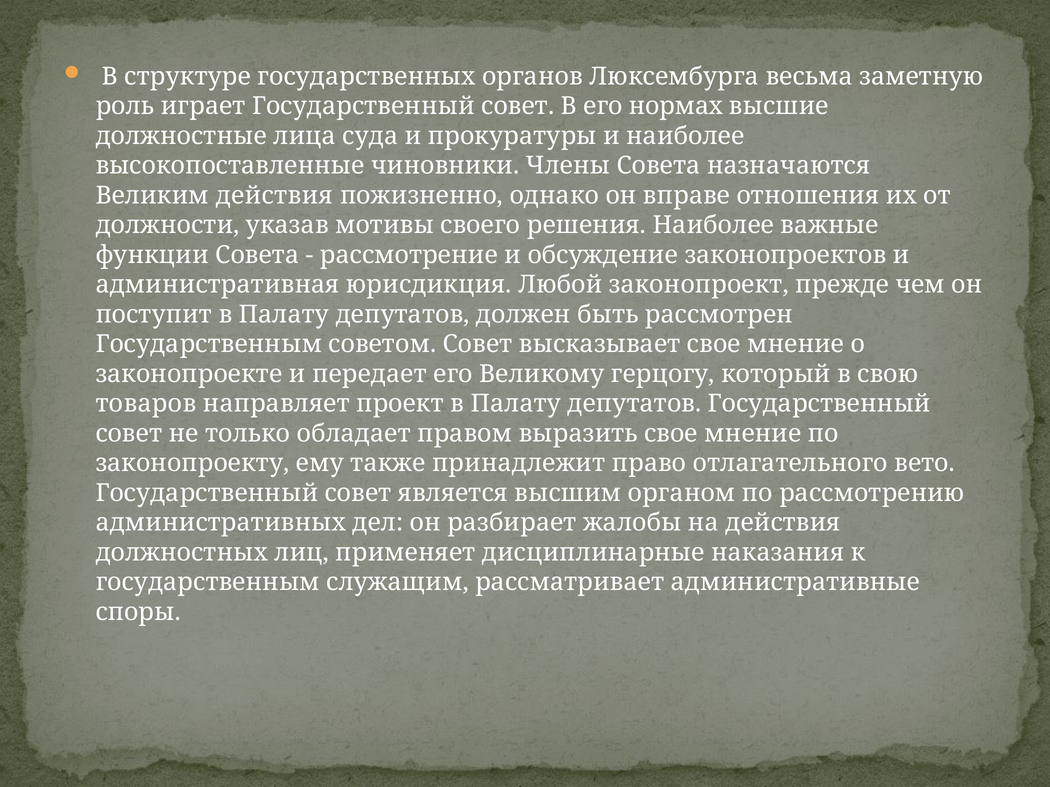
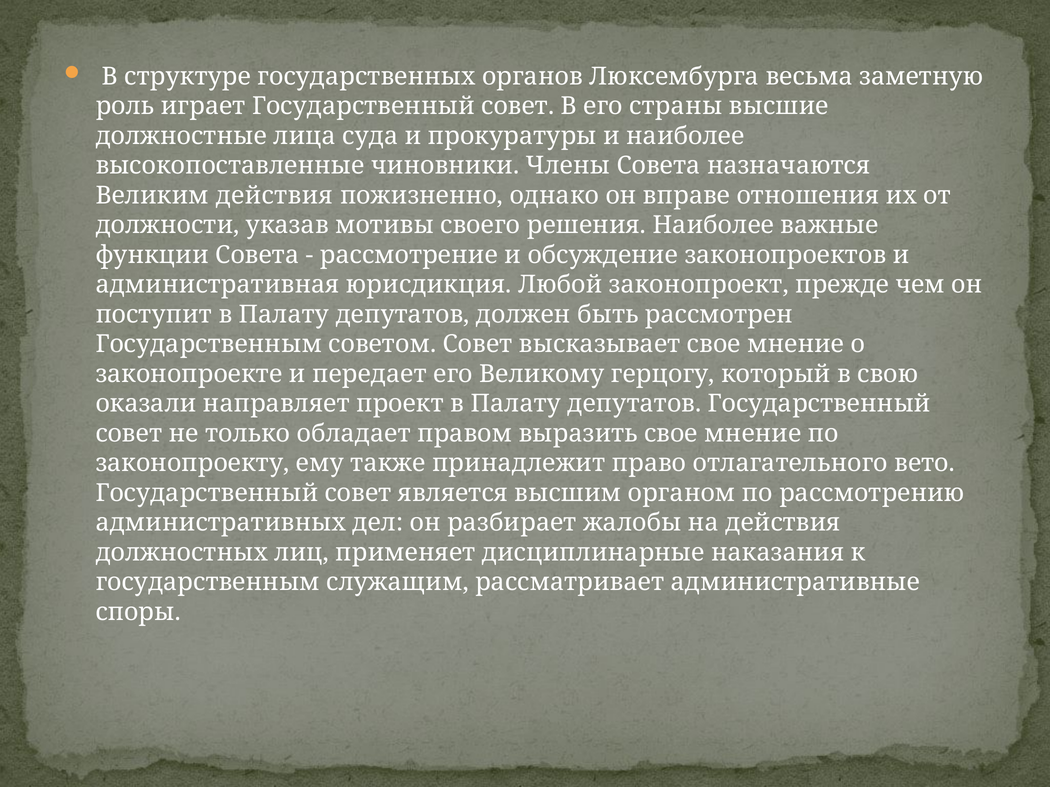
нормах: нормах -> страны
товаров: товаров -> оказали
